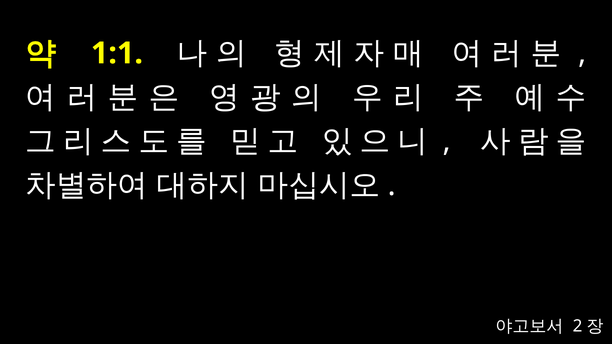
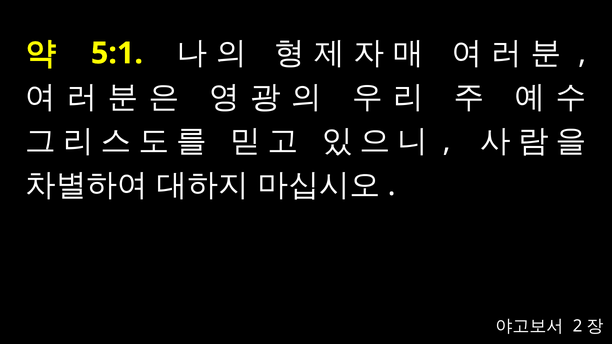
1:1: 1:1 -> 5:1
